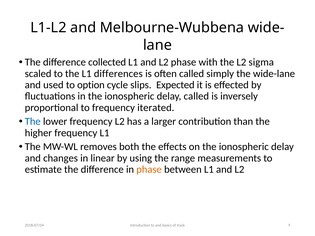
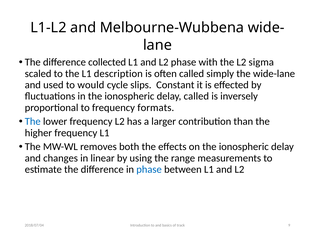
differences: differences -> description
option: option -> would
Expected: Expected -> Constant
iterated: iterated -> formats
phase at (149, 170) colour: orange -> blue
